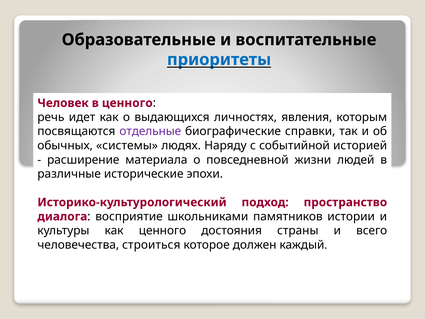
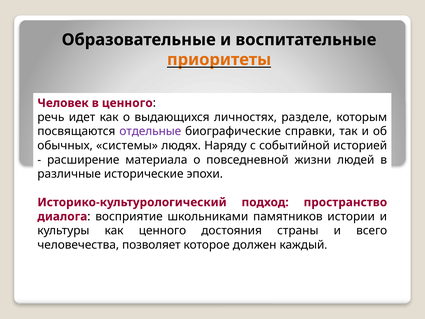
приоритеты colour: blue -> orange
явления: явления -> разделе
строиться: строиться -> позволяет
